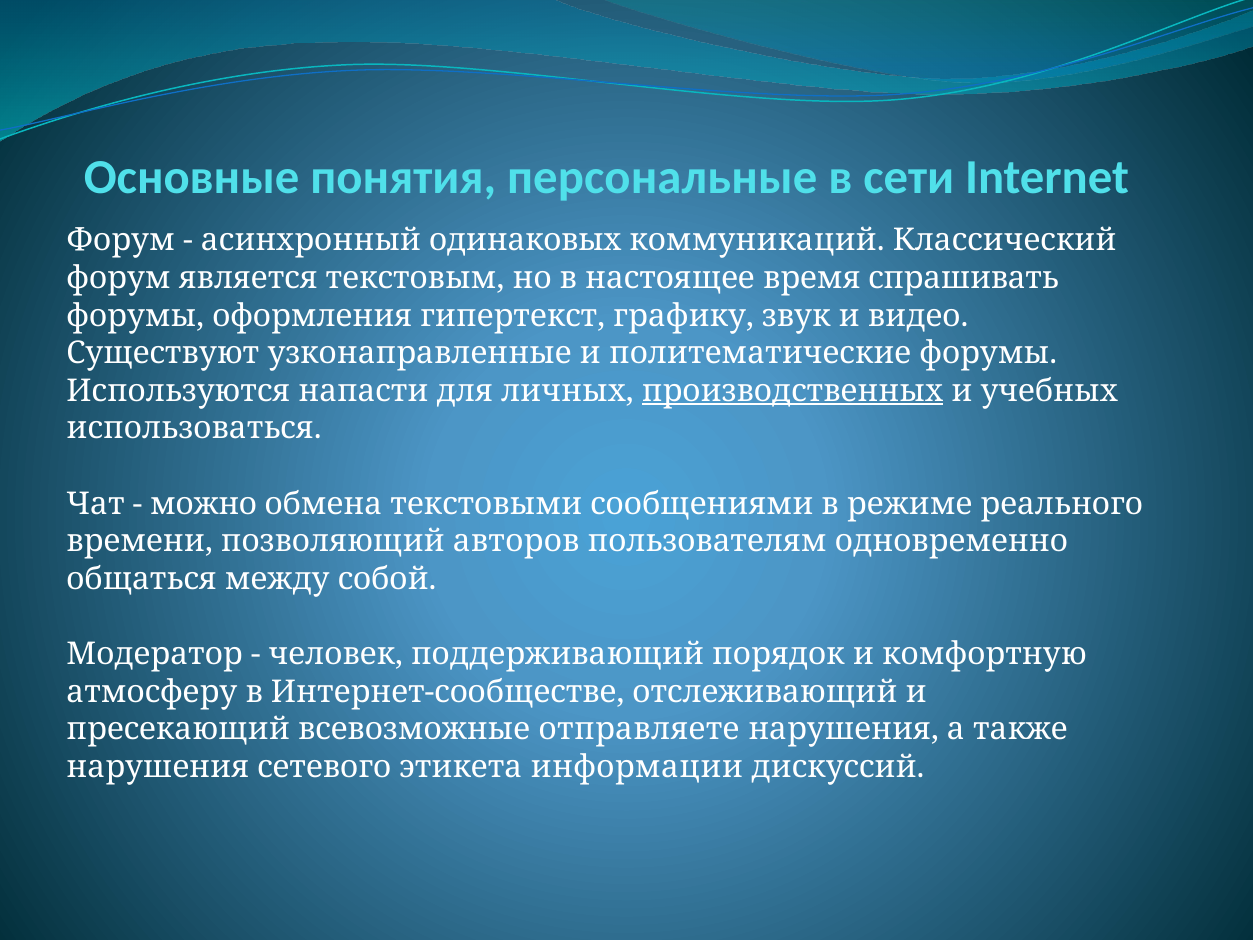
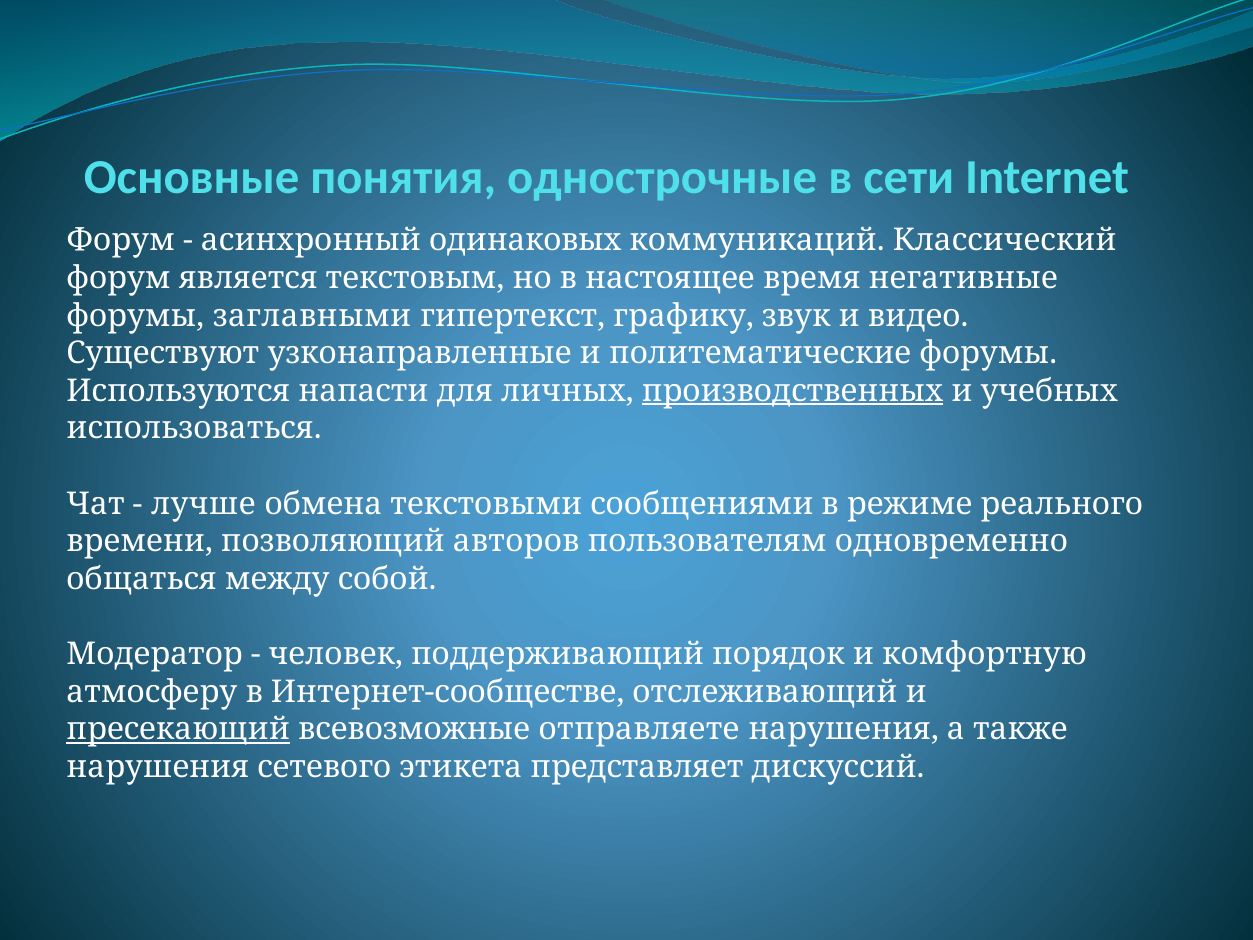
персональные: персональные -> однострочные
спрашивать: спрашивать -> негативные
оформления: оформления -> заглавными
можно: можно -> лучше
пресекающий underline: none -> present
информации: информации -> представляет
